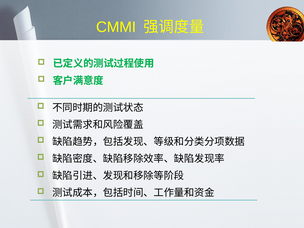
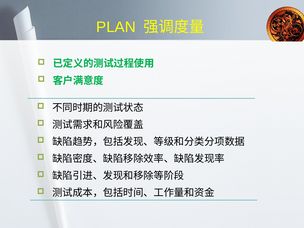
CMMI: CMMI -> PLAN
